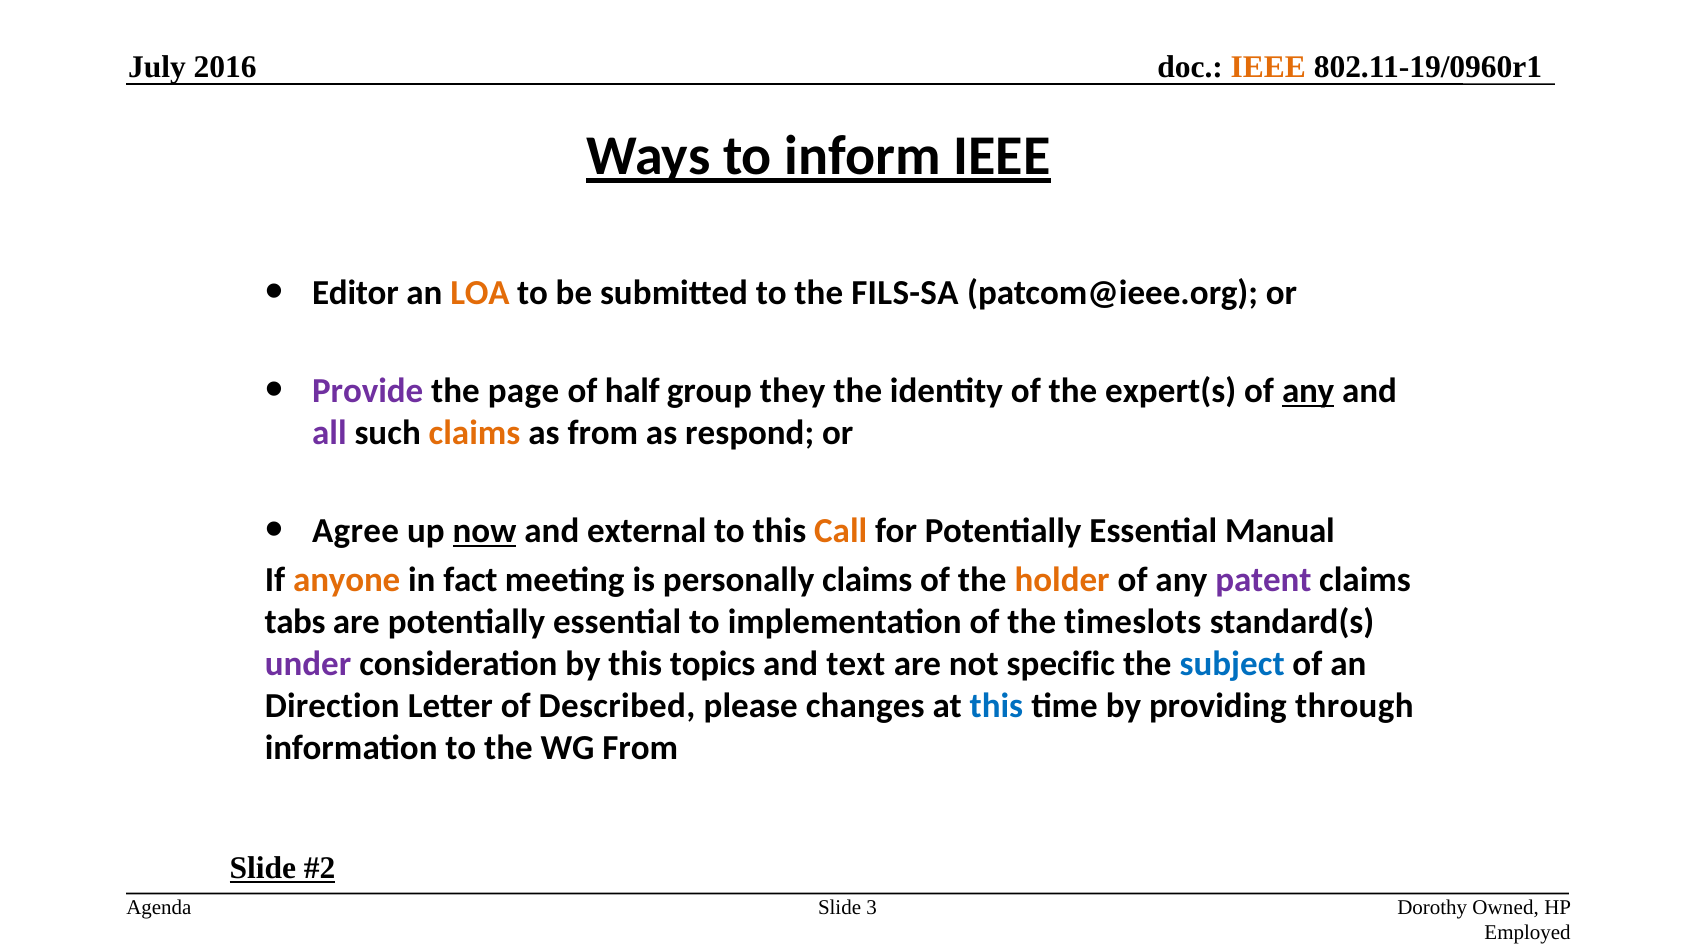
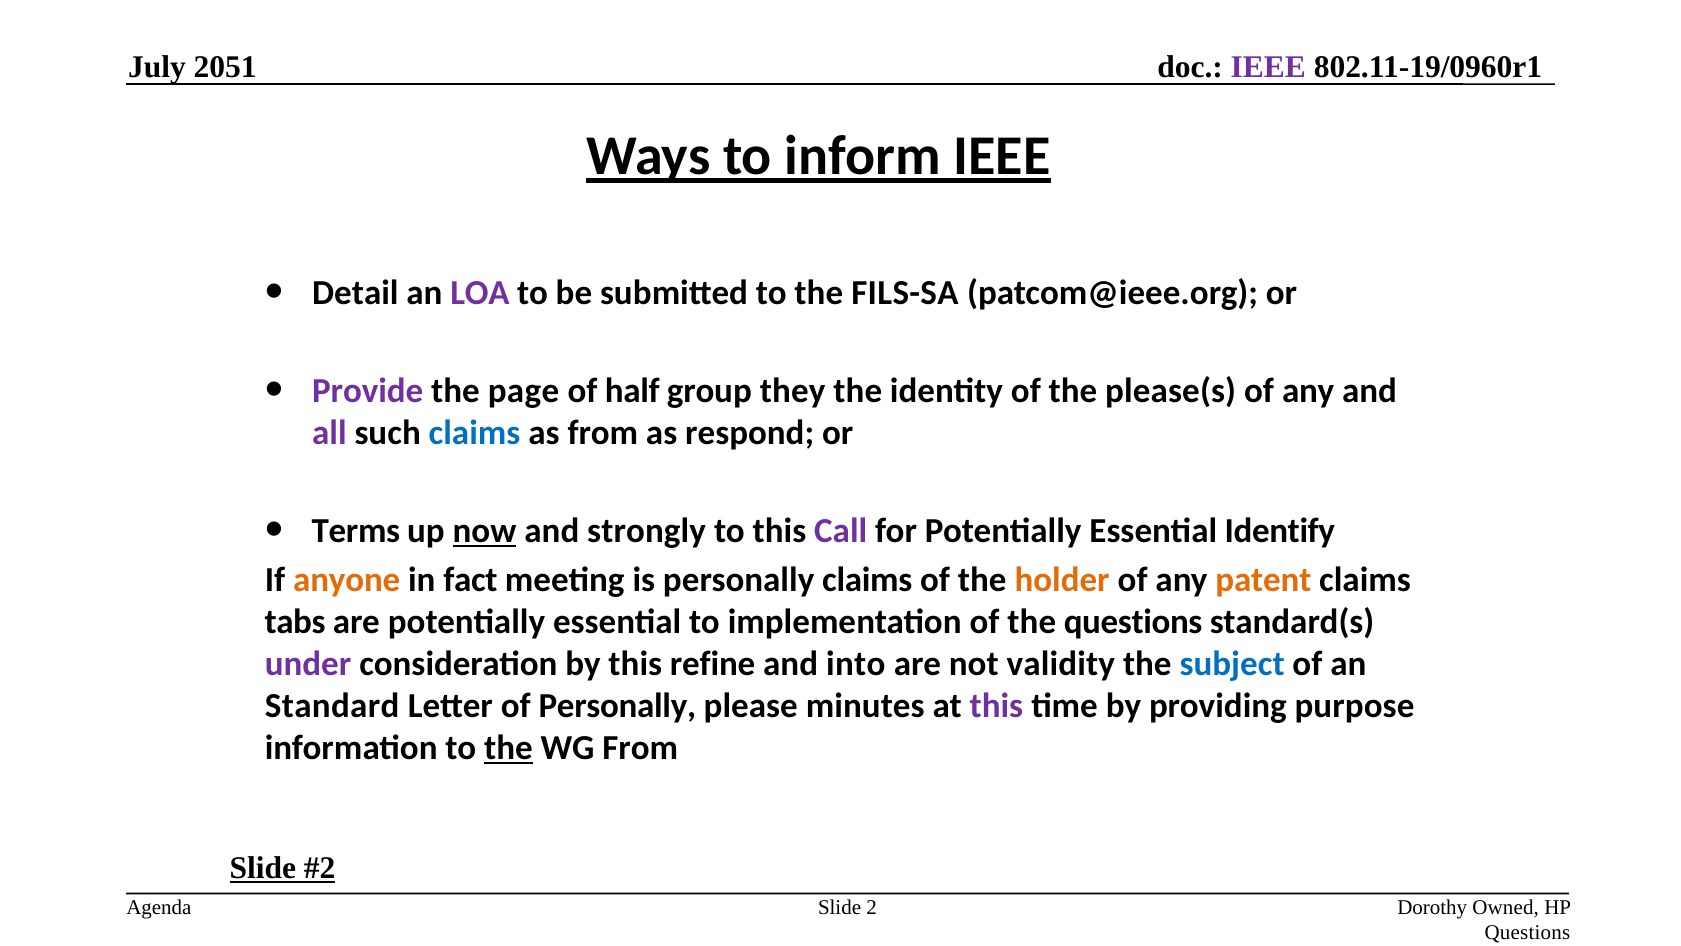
2016: 2016 -> 2051
IEEE at (1268, 67) colour: orange -> purple
Editor: Editor -> Detail
LOA colour: orange -> purple
expert(s: expert(s -> please(s
any at (1308, 391) underline: present -> none
claims at (475, 433) colour: orange -> blue
Agree: Agree -> Terms
external: external -> strongly
Call colour: orange -> purple
Manual: Manual -> Identify
patent colour: purple -> orange
the timeslots: timeslots -> questions
topics: topics -> refine
text: text -> into
specific: specific -> validity
Direction: Direction -> Standard
of Described: Described -> Personally
changes: changes -> minutes
this at (996, 706) colour: blue -> purple
through: through -> purpose
the at (508, 748) underline: none -> present
3: 3 -> 2
Employed at (1528, 932): Employed -> Questions
